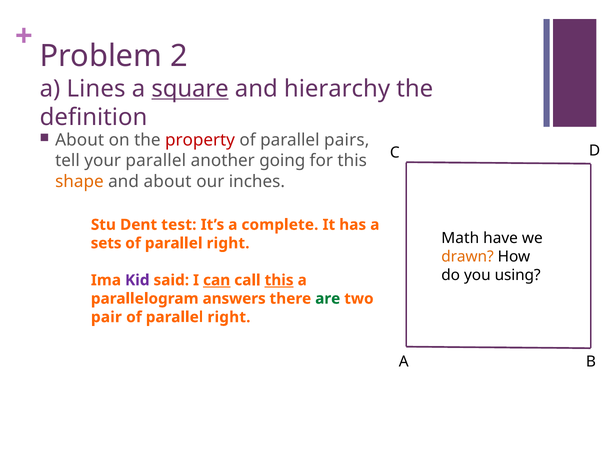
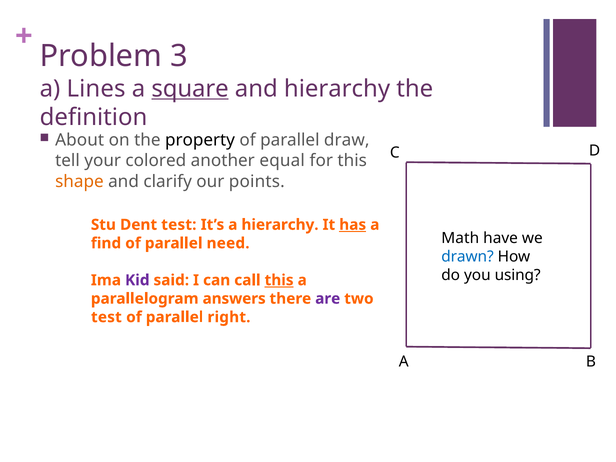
2: 2 -> 3
property colour: red -> black
pairs: pairs -> draw
your parallel: parallel -> colored
going: going -> equal
and about: about -> clarify
inches: inches -> points
a complete: complete -> hierarchy
has underline: none -> present
sets: sets -> find
right at (228, 243): right -> need
drawn colour: orange -> blue
can underline: present -> none
are colour: green -> purple
pair at (106, 317): pair -> test
